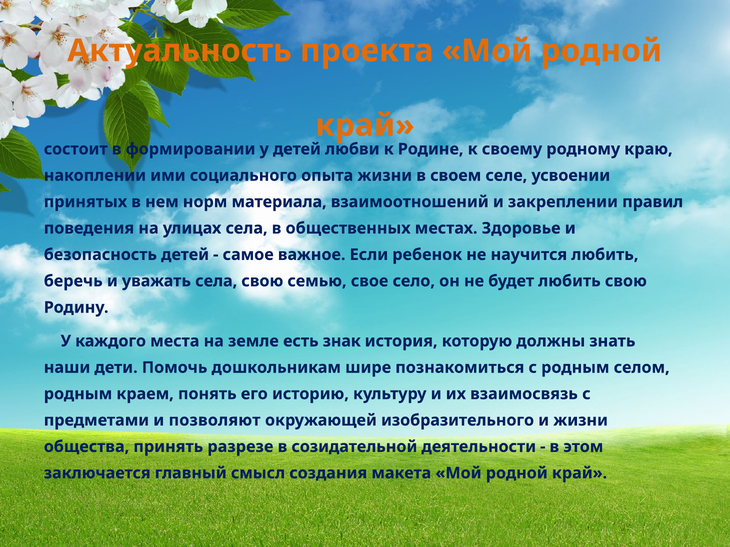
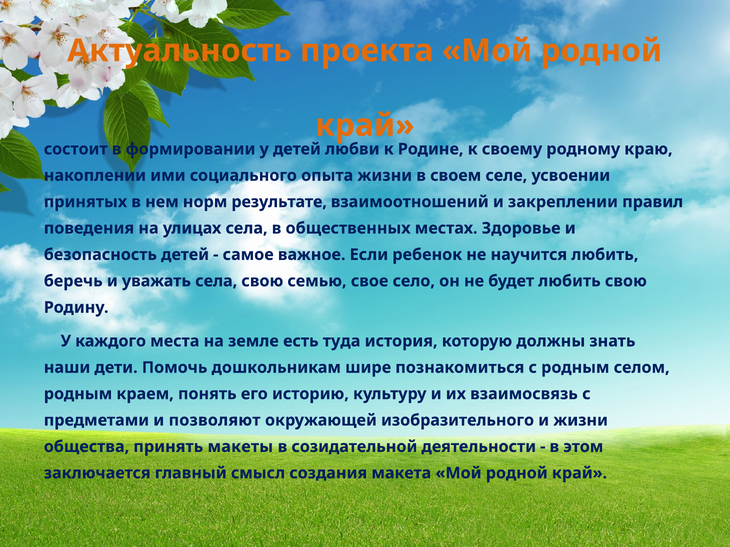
материала: материала -> результате
знак: знак -> туда
разрезе: разрезе -> макеты
